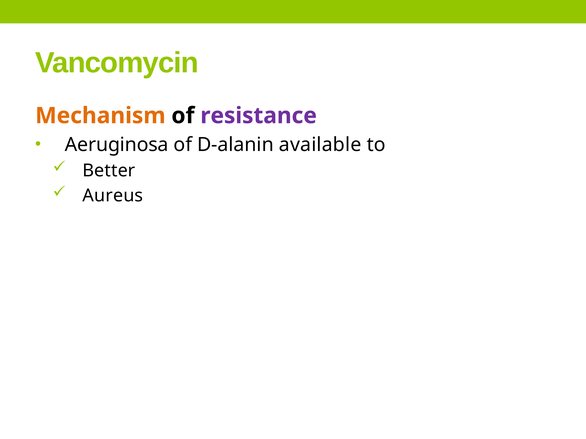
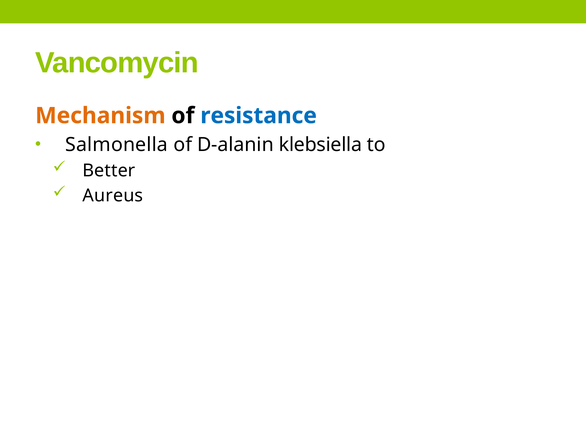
resistance colour: purple -> blue
Aeruginosa: Aeruginosa -> Salmonella
available: available -> klebsiella
